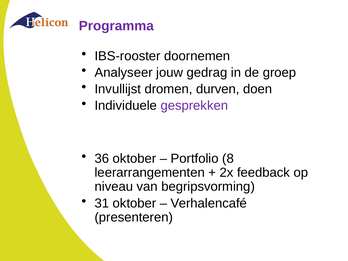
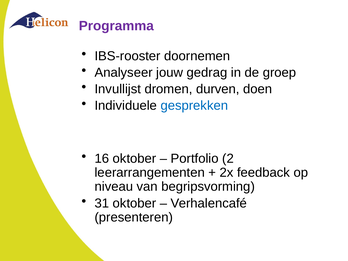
gesprekken colour: purple -> blue
36: 36 -> 16
8: 8 -> 2
